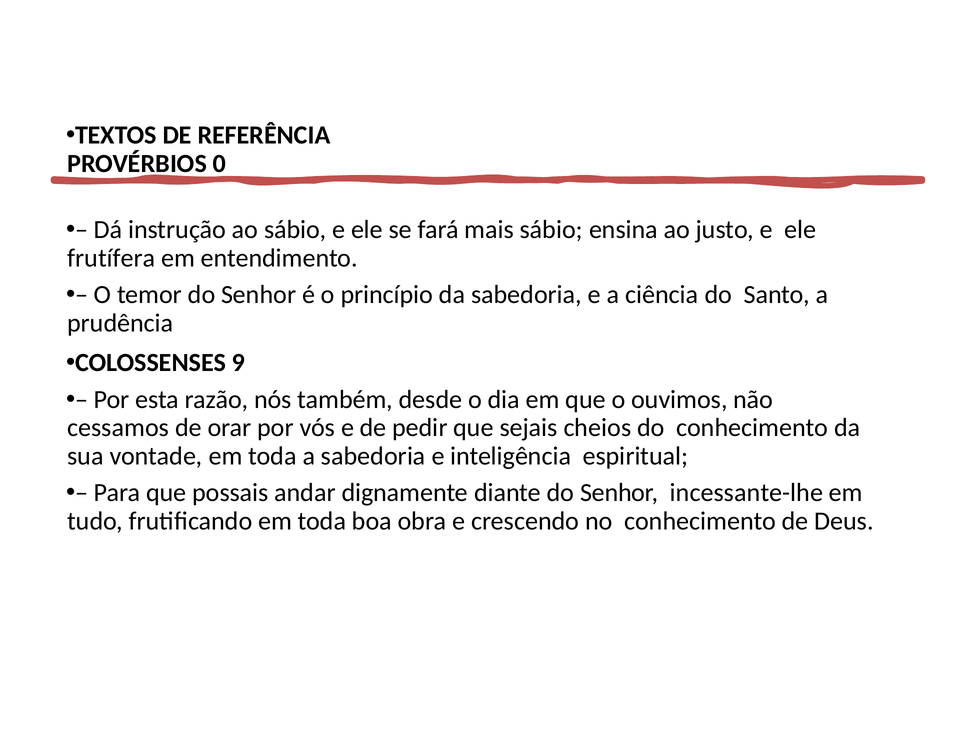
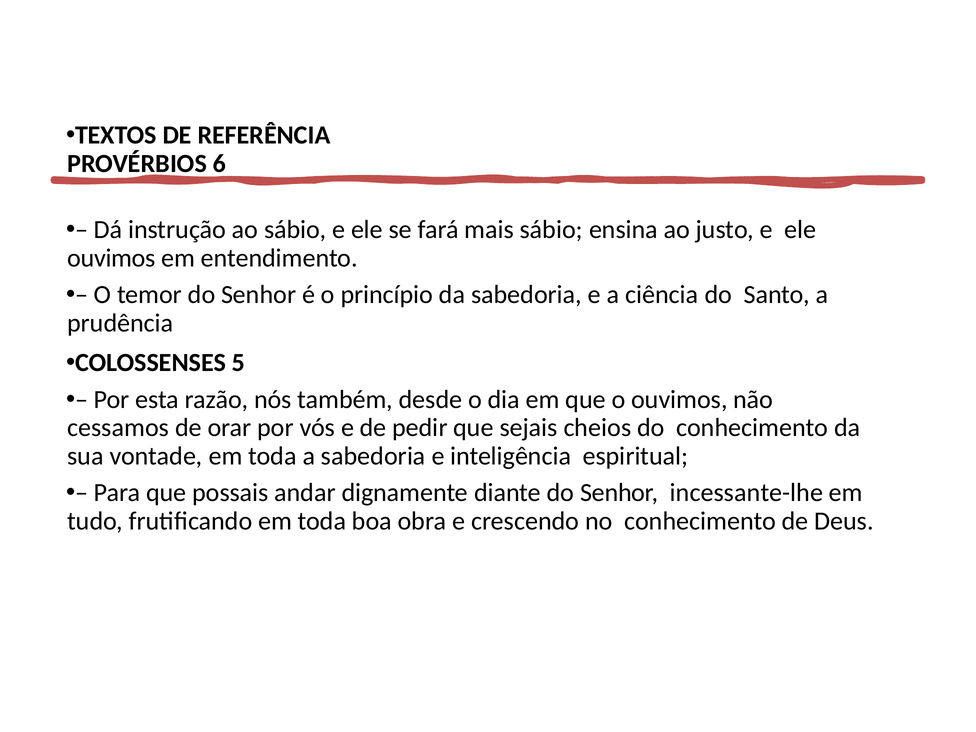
0: 0 -> 6
frutífera at (111, 258): frutífera -> ouvimos
9: 9 -> 5
